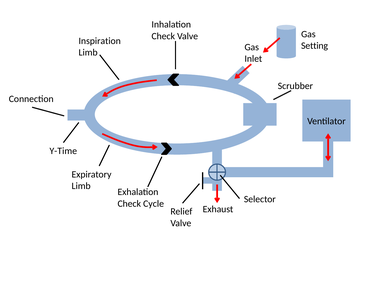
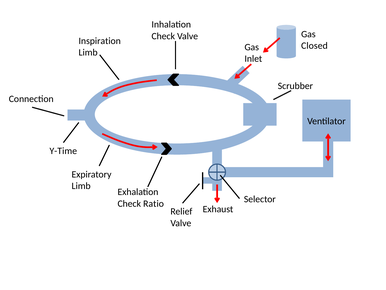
Setting: Setting -> Closed
Cycle: Cycle -> Ratio
